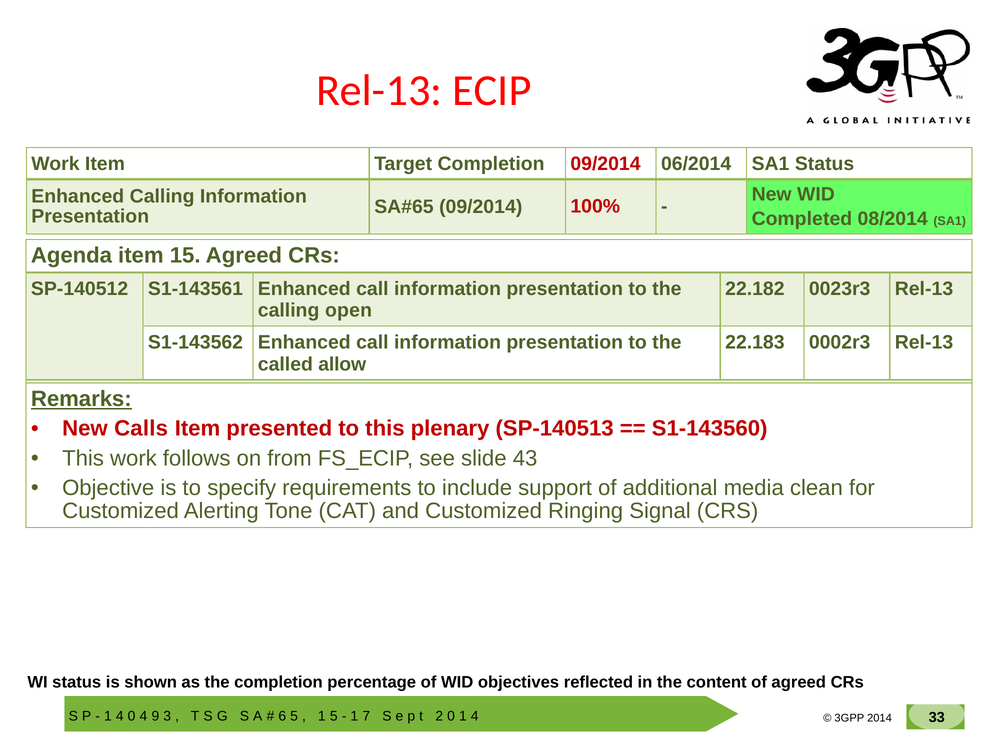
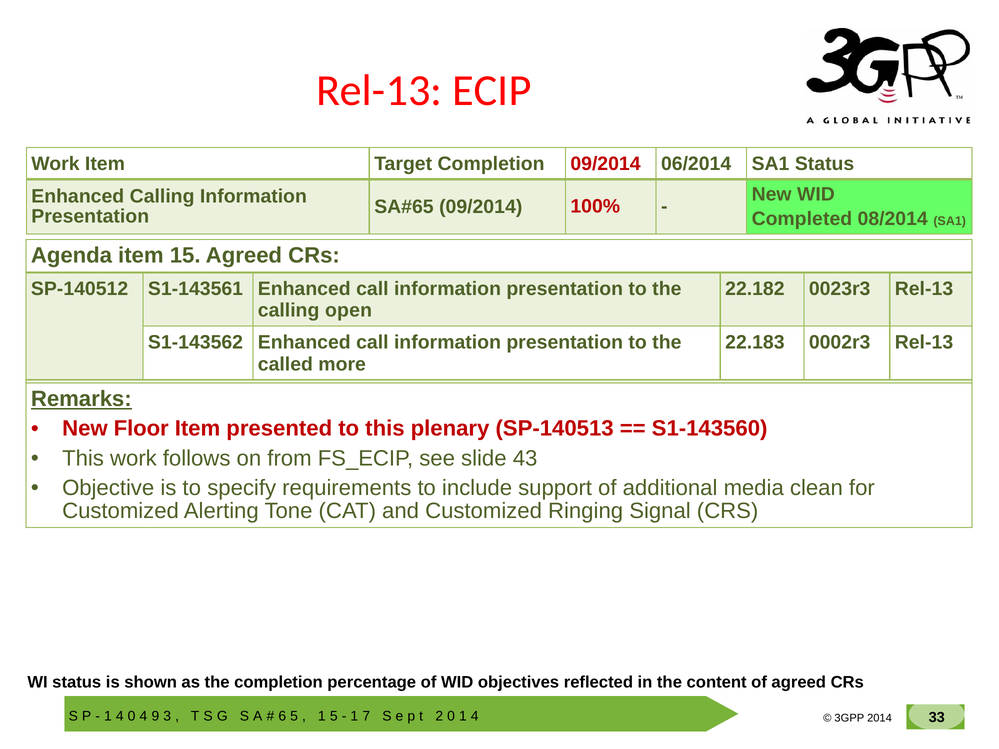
allow: allow -> more
Calls: Calls -> Floor
